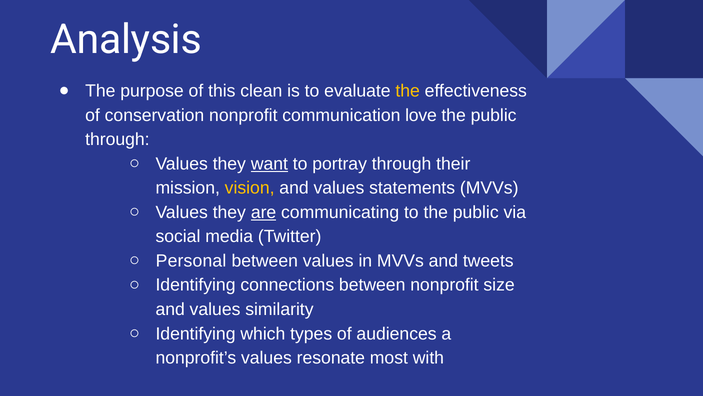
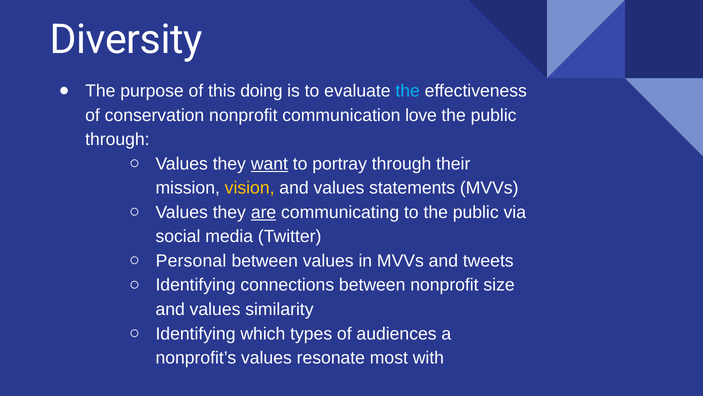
Analysis: Analysis -> Diversity
clean: clean -> doing
the at (408, 91) colour: yellow -> light blue
